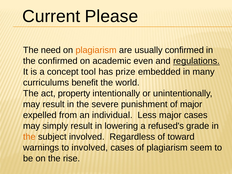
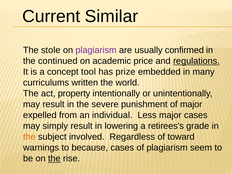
Please: Please -> Similar
need: need -> stole
plagiarism at (96, 50) colour: orange -> purple
the confirmed: confirmed -> continued
even: even -> price
benefit: benefit -> written
refused's: refused's -> retirees's
to involved: involved -> because
the at (54, 158) underline: none -> present
